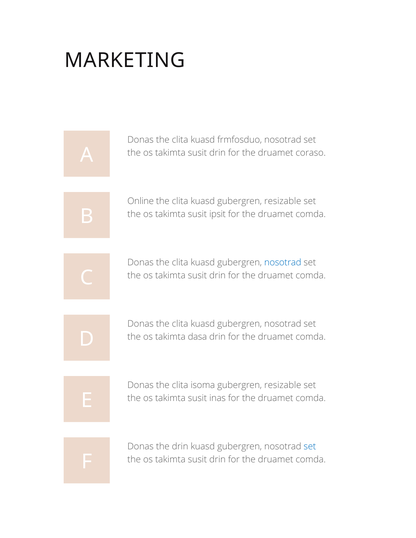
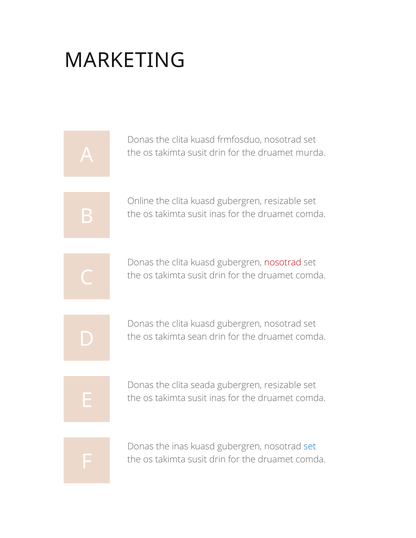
coraso: coraso -> murda
ipsit at (218, 214): ipsit -> inas
nosotrad at (283, 263) colour: blue -> red
dasa: dasa -> sean
isoma: isoma -> seada
the drin: drin -> inas
